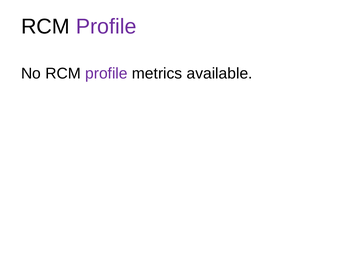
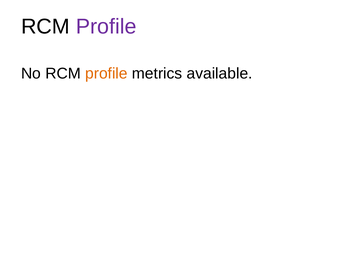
profile at (106, 74) colour: purple -> orange
